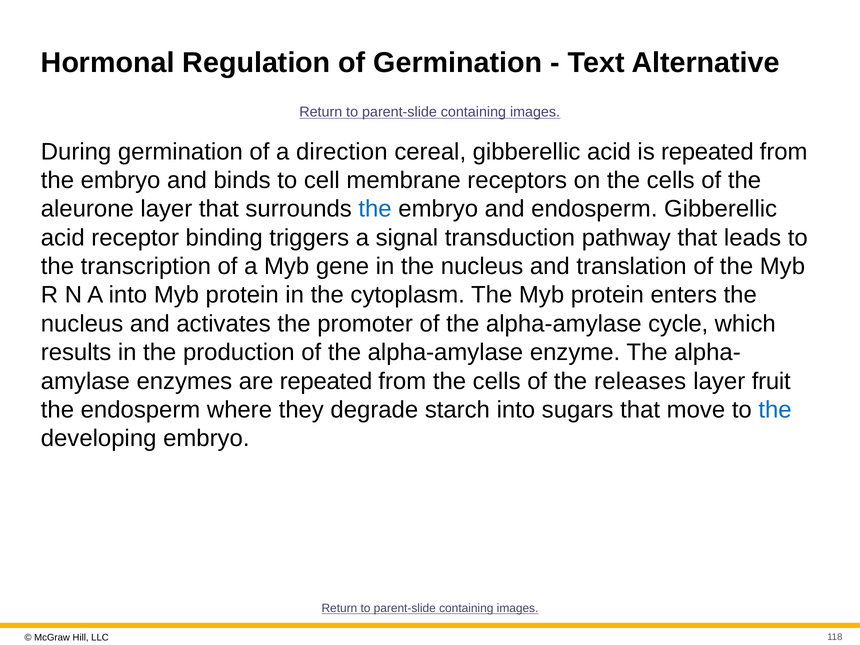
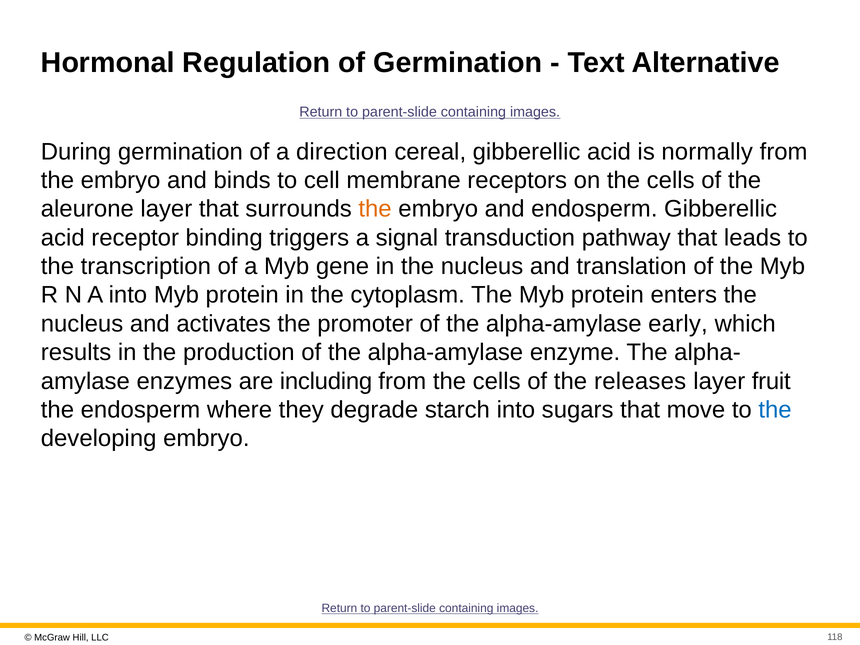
is repeated: repeated -> normally
the at (375, 209) colour: blue -> orange
cycle: cycle -> early
are repeated: repeated -> including
